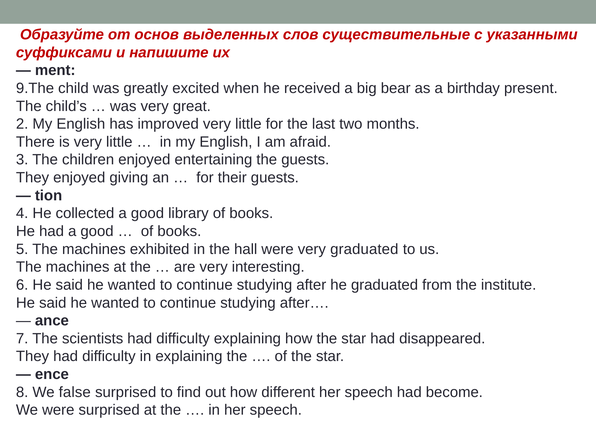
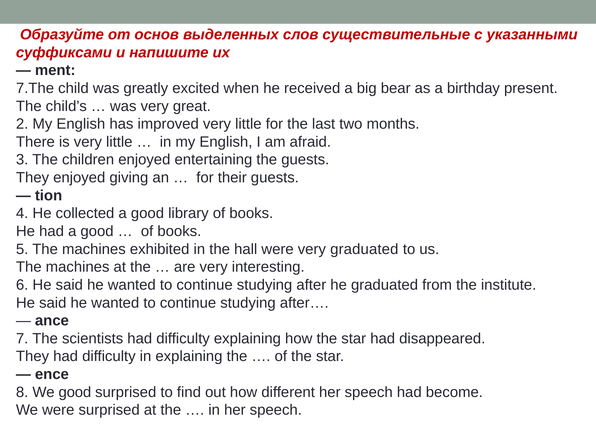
9.The: 9.The -> 7.The
We false: false -> good
